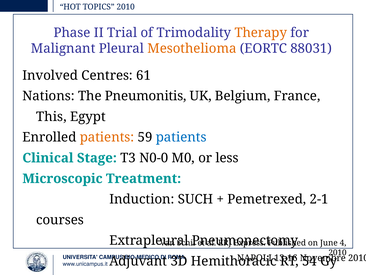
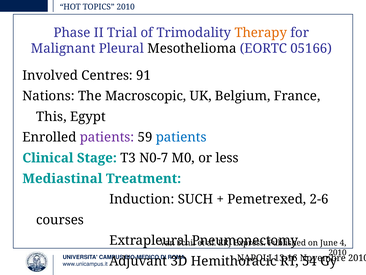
Mesothelioma colour: orange -> black
88031: 88031 -> 05166
61: 61 -> 91
Pneumonitis: Pneumonitis -> Macroscopic
patients at (107, 137) colour: orange -> purple
N0-0: N0-0 -> N0-7
Microscopic: Microscopic -> Mediastinal
2-1: 2-1 -> 2-6
